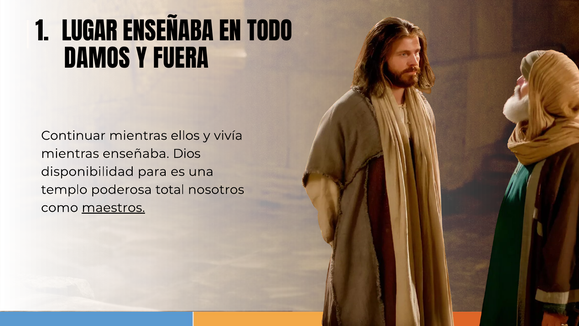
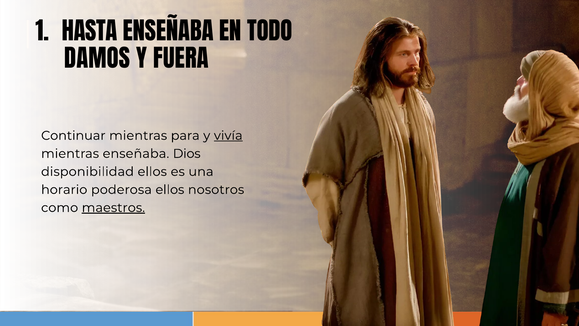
LUGAR: LUGAR -> HASTA
ellos: ellos -> para
vivía underline: none -> present
disponibilidad para: para -> ellos
templo: templo -> horario
poderosa total: total -> ellos
